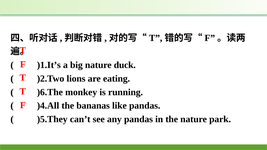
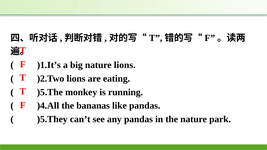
nature duck: duck -> lions
)6.The: )6.The -> )5.The
